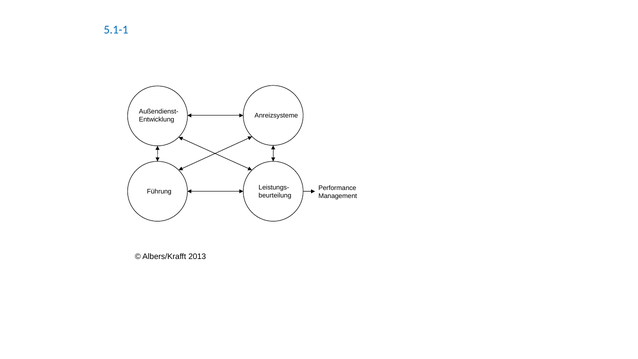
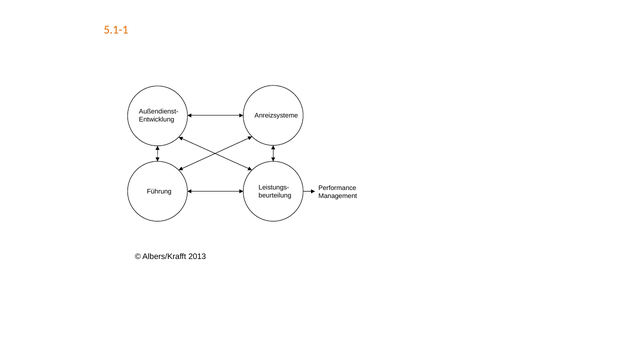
5.1-1 colour: blue -> orange
